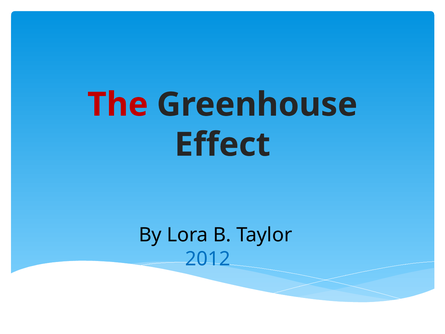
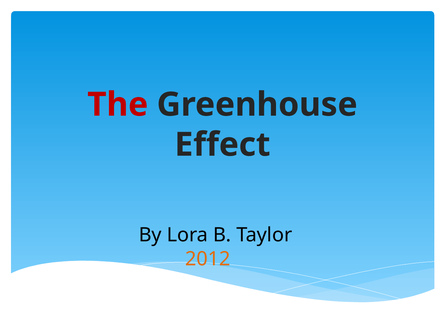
2012 colour: blue -> orange
